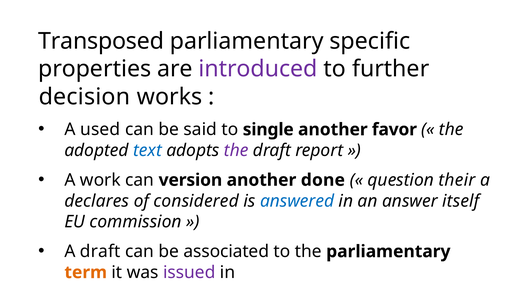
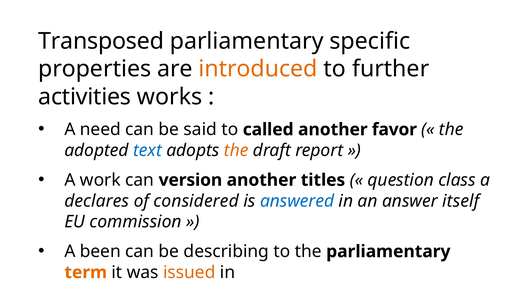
introduced colour: purple -> orange
decision: decision -> activities
used: used -> need
single: single -> called
the at (236, 150) colour: purple -> orange
done: done -> titles
their: their -> class
A draft: draft -> been
associated: associated -> describing
issued colour: purple -> orange
